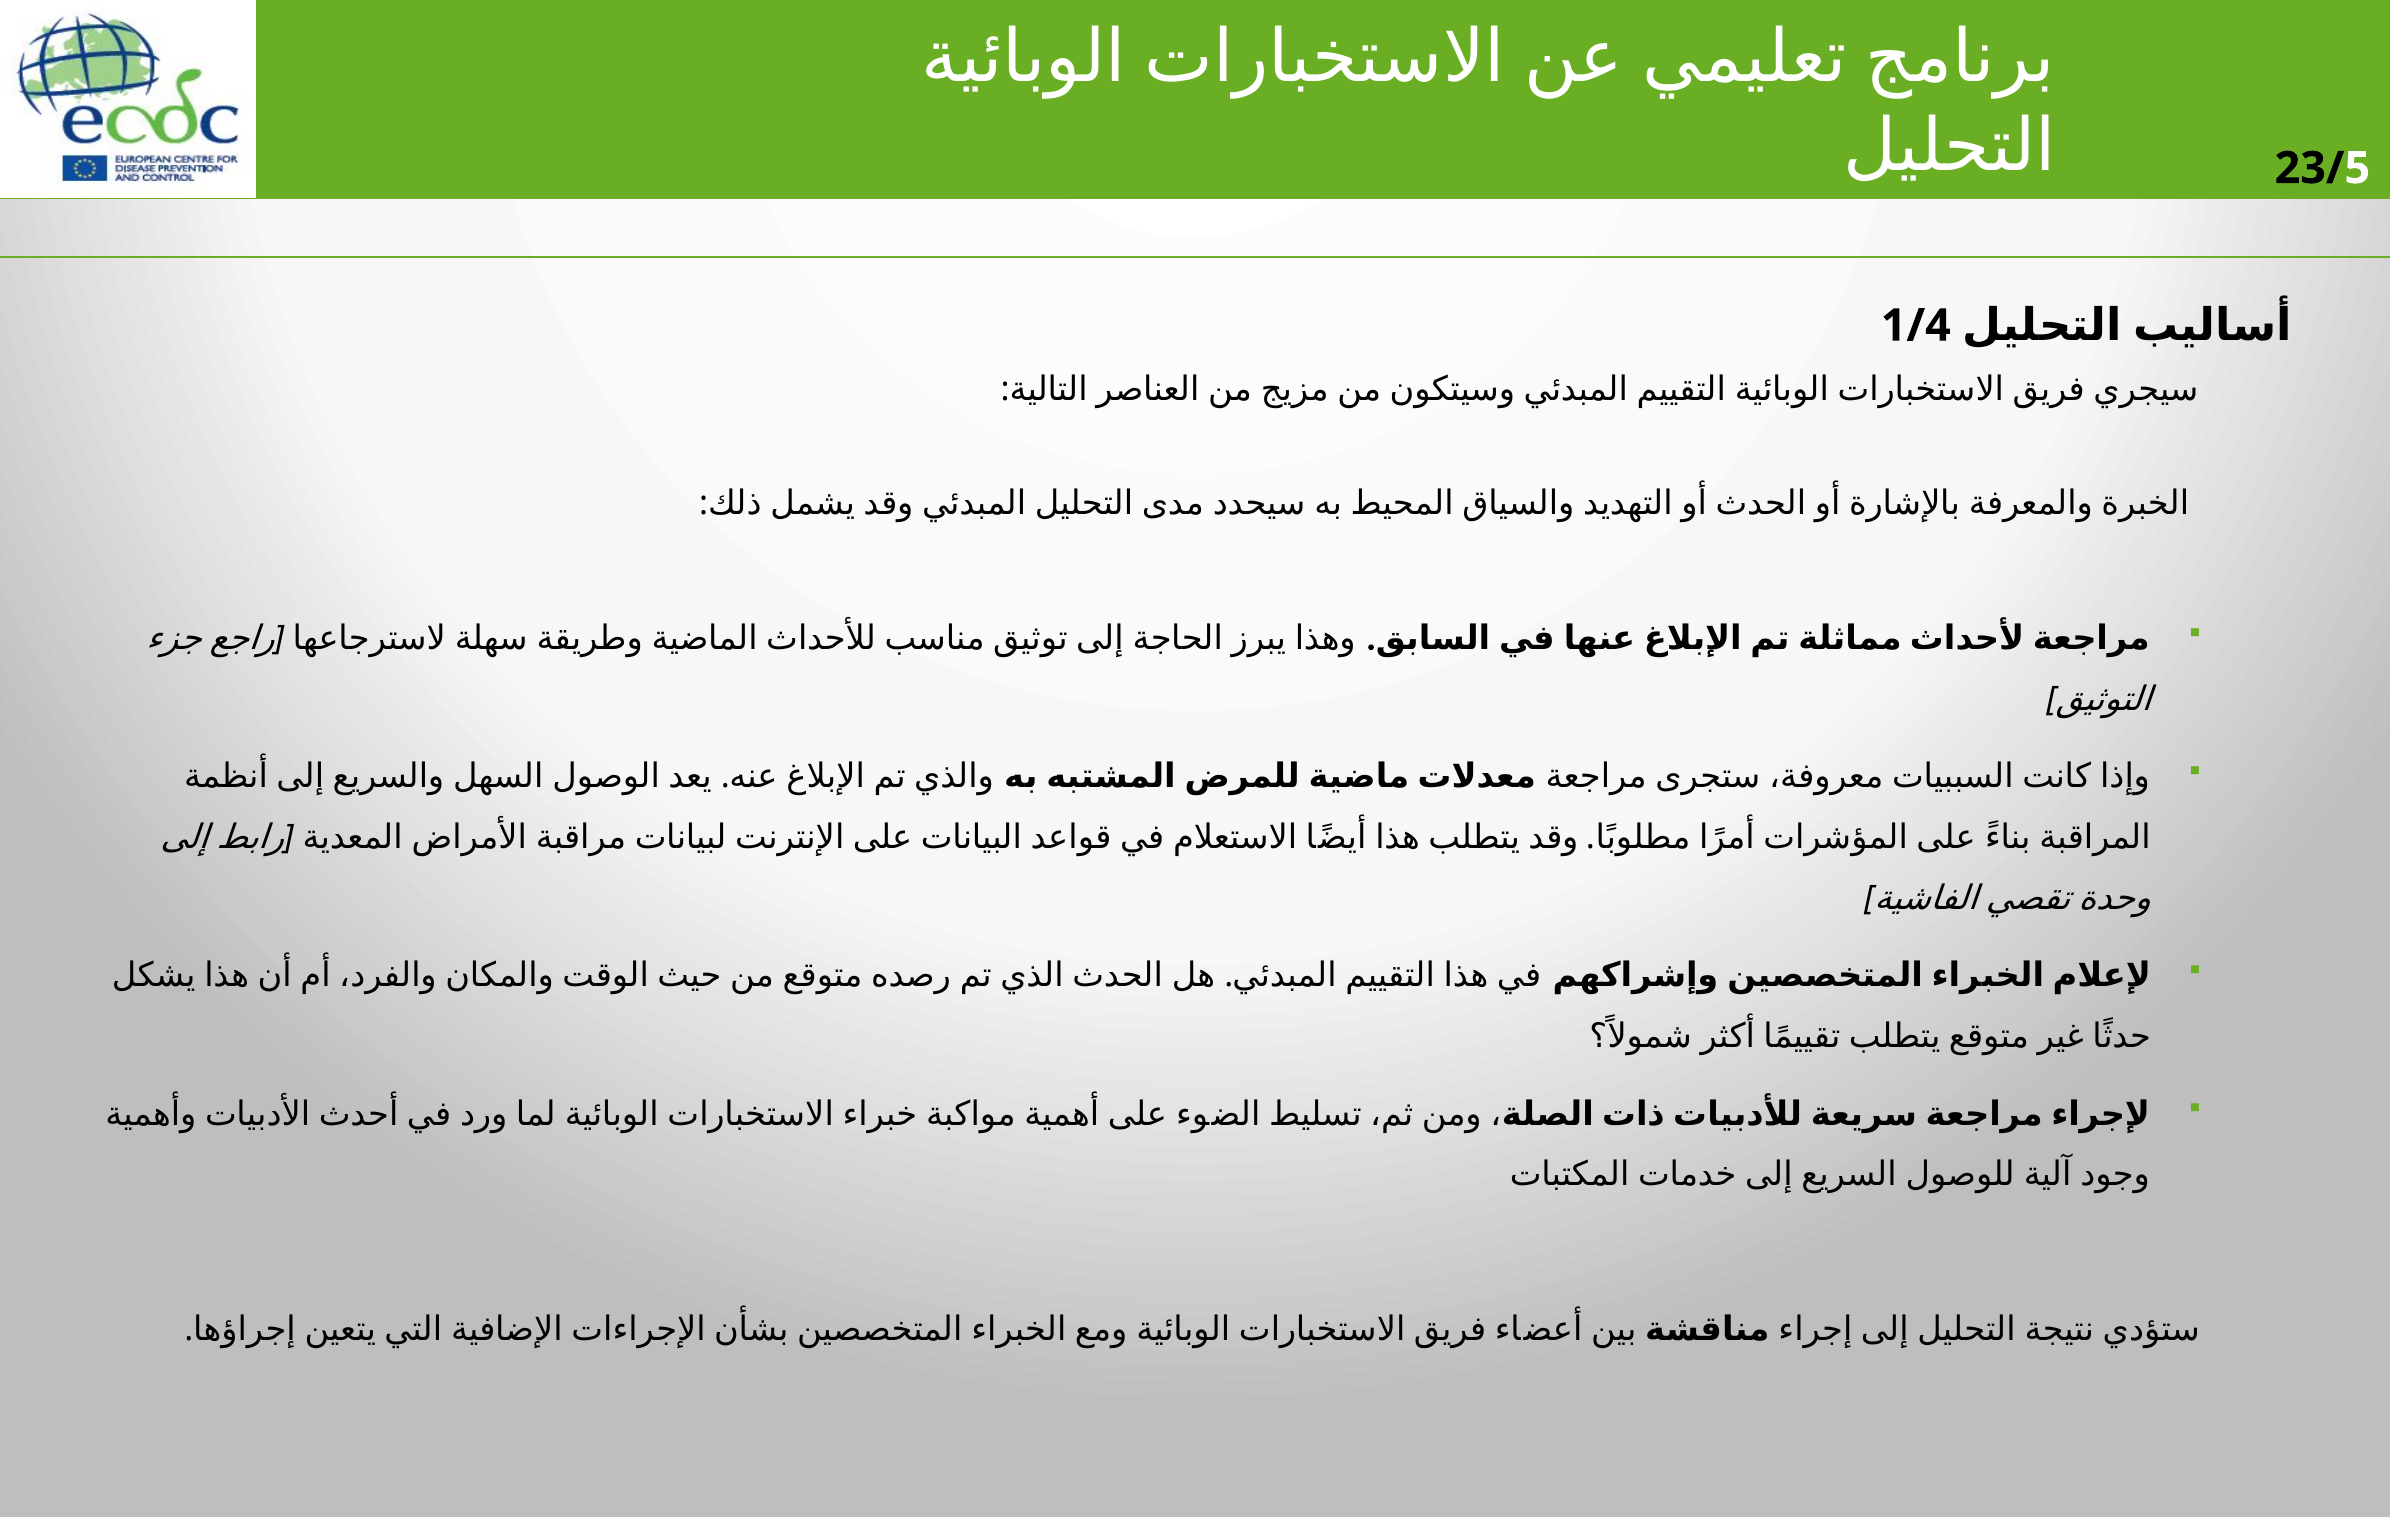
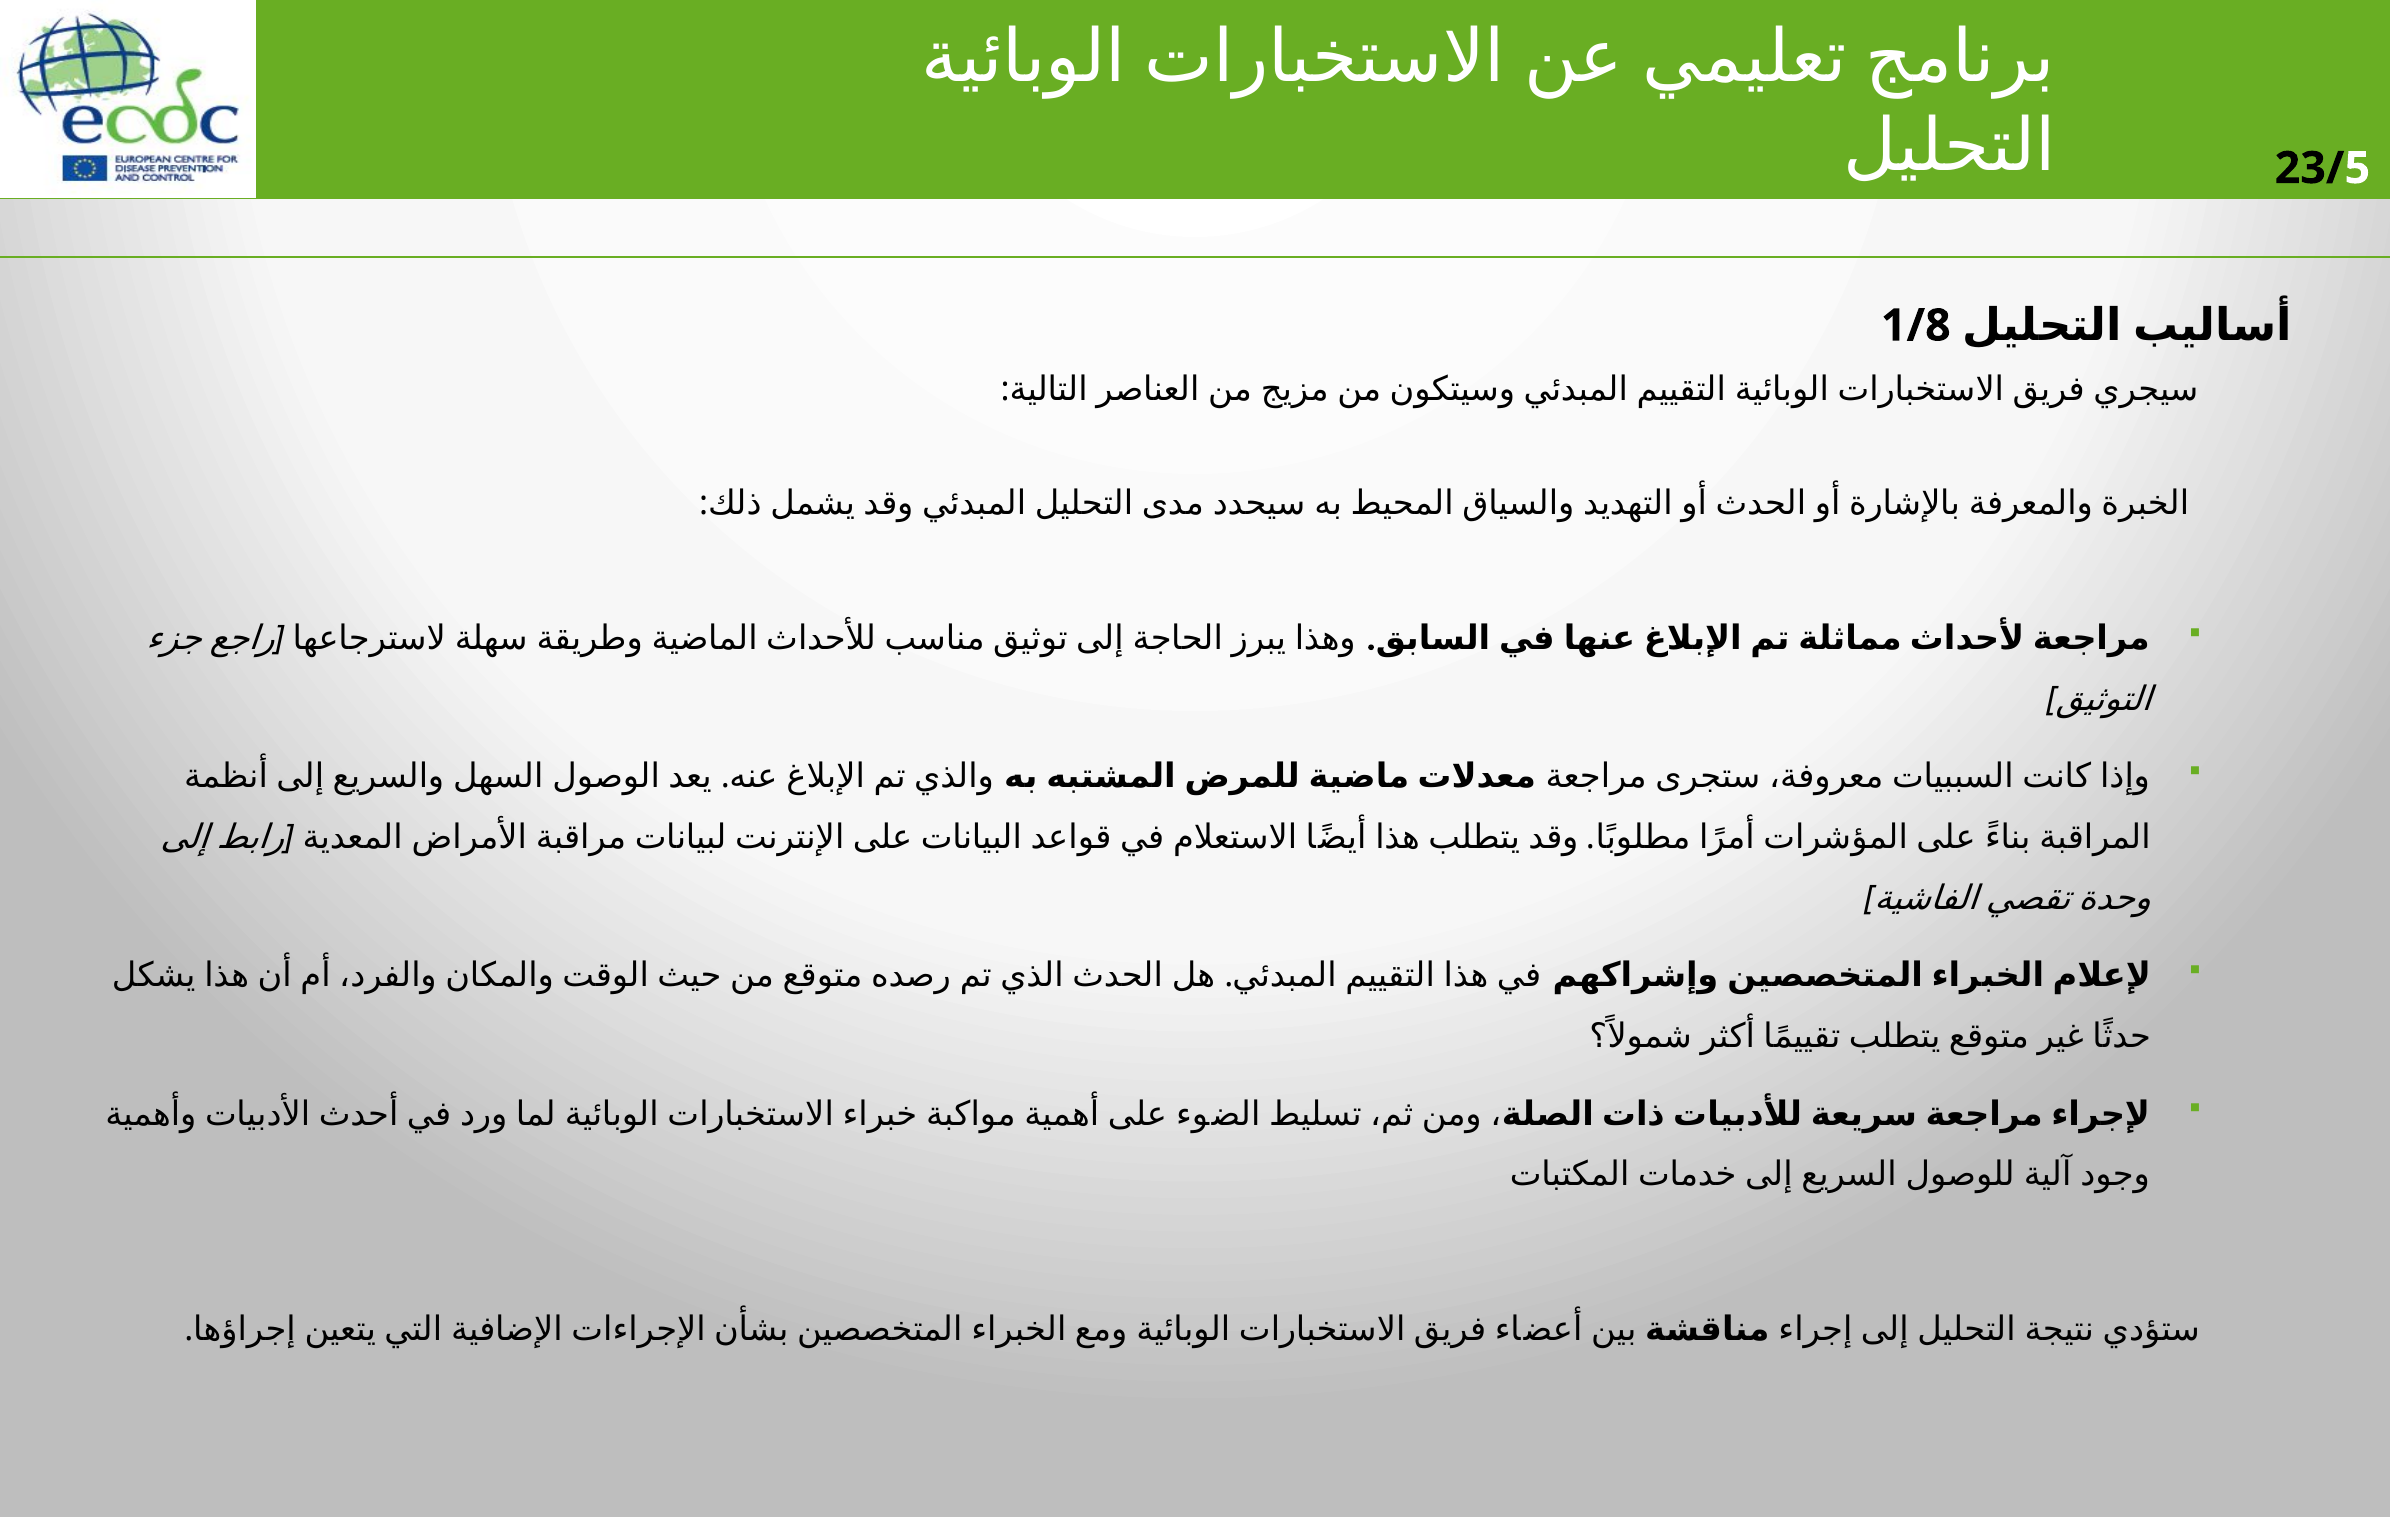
1/4: 1/4 -> 1/8
